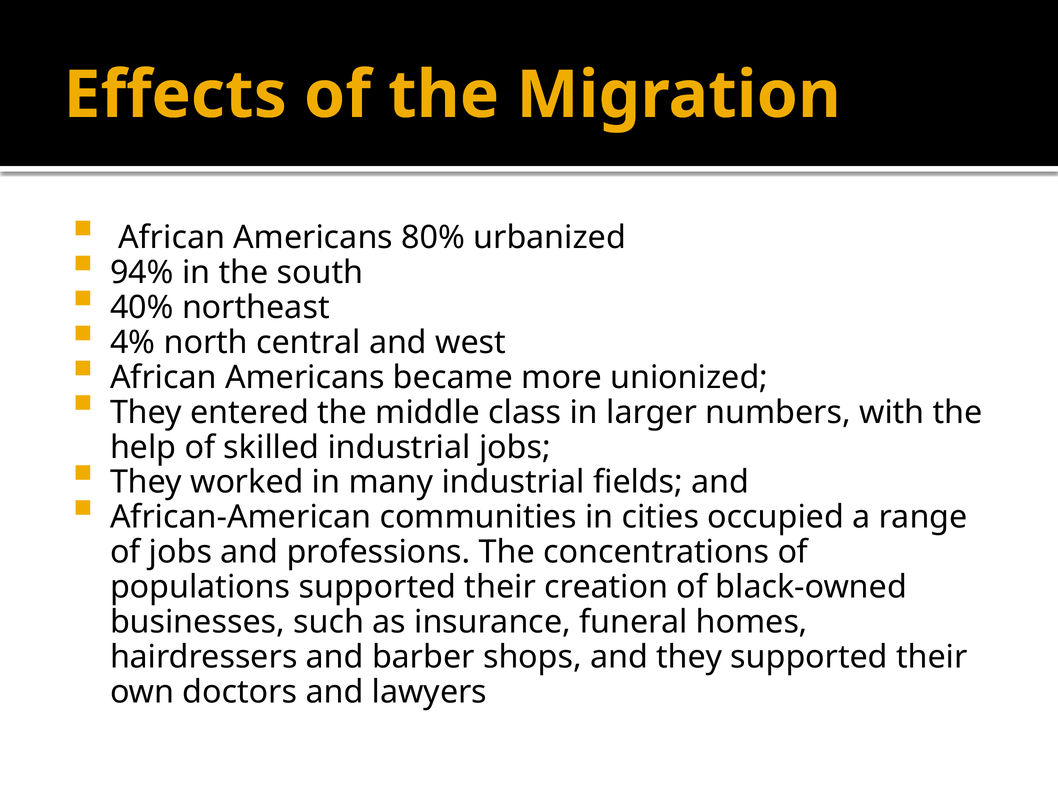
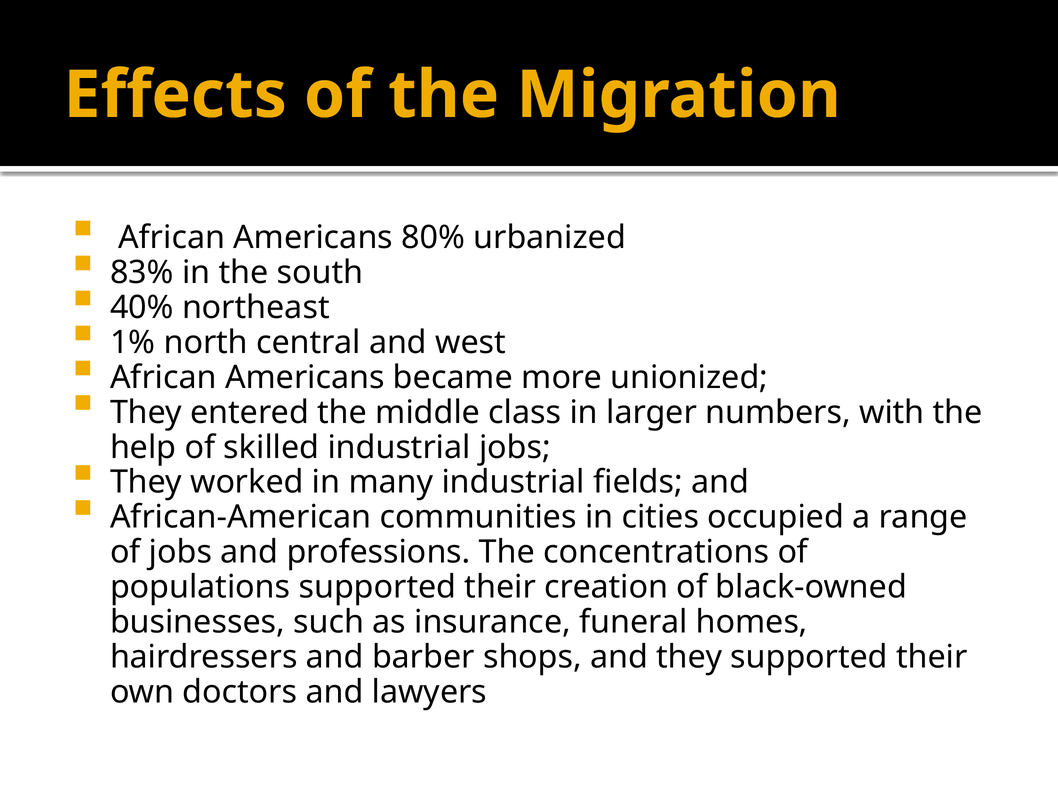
94%: 94% -> 83%
4%: 4% -> 1%
